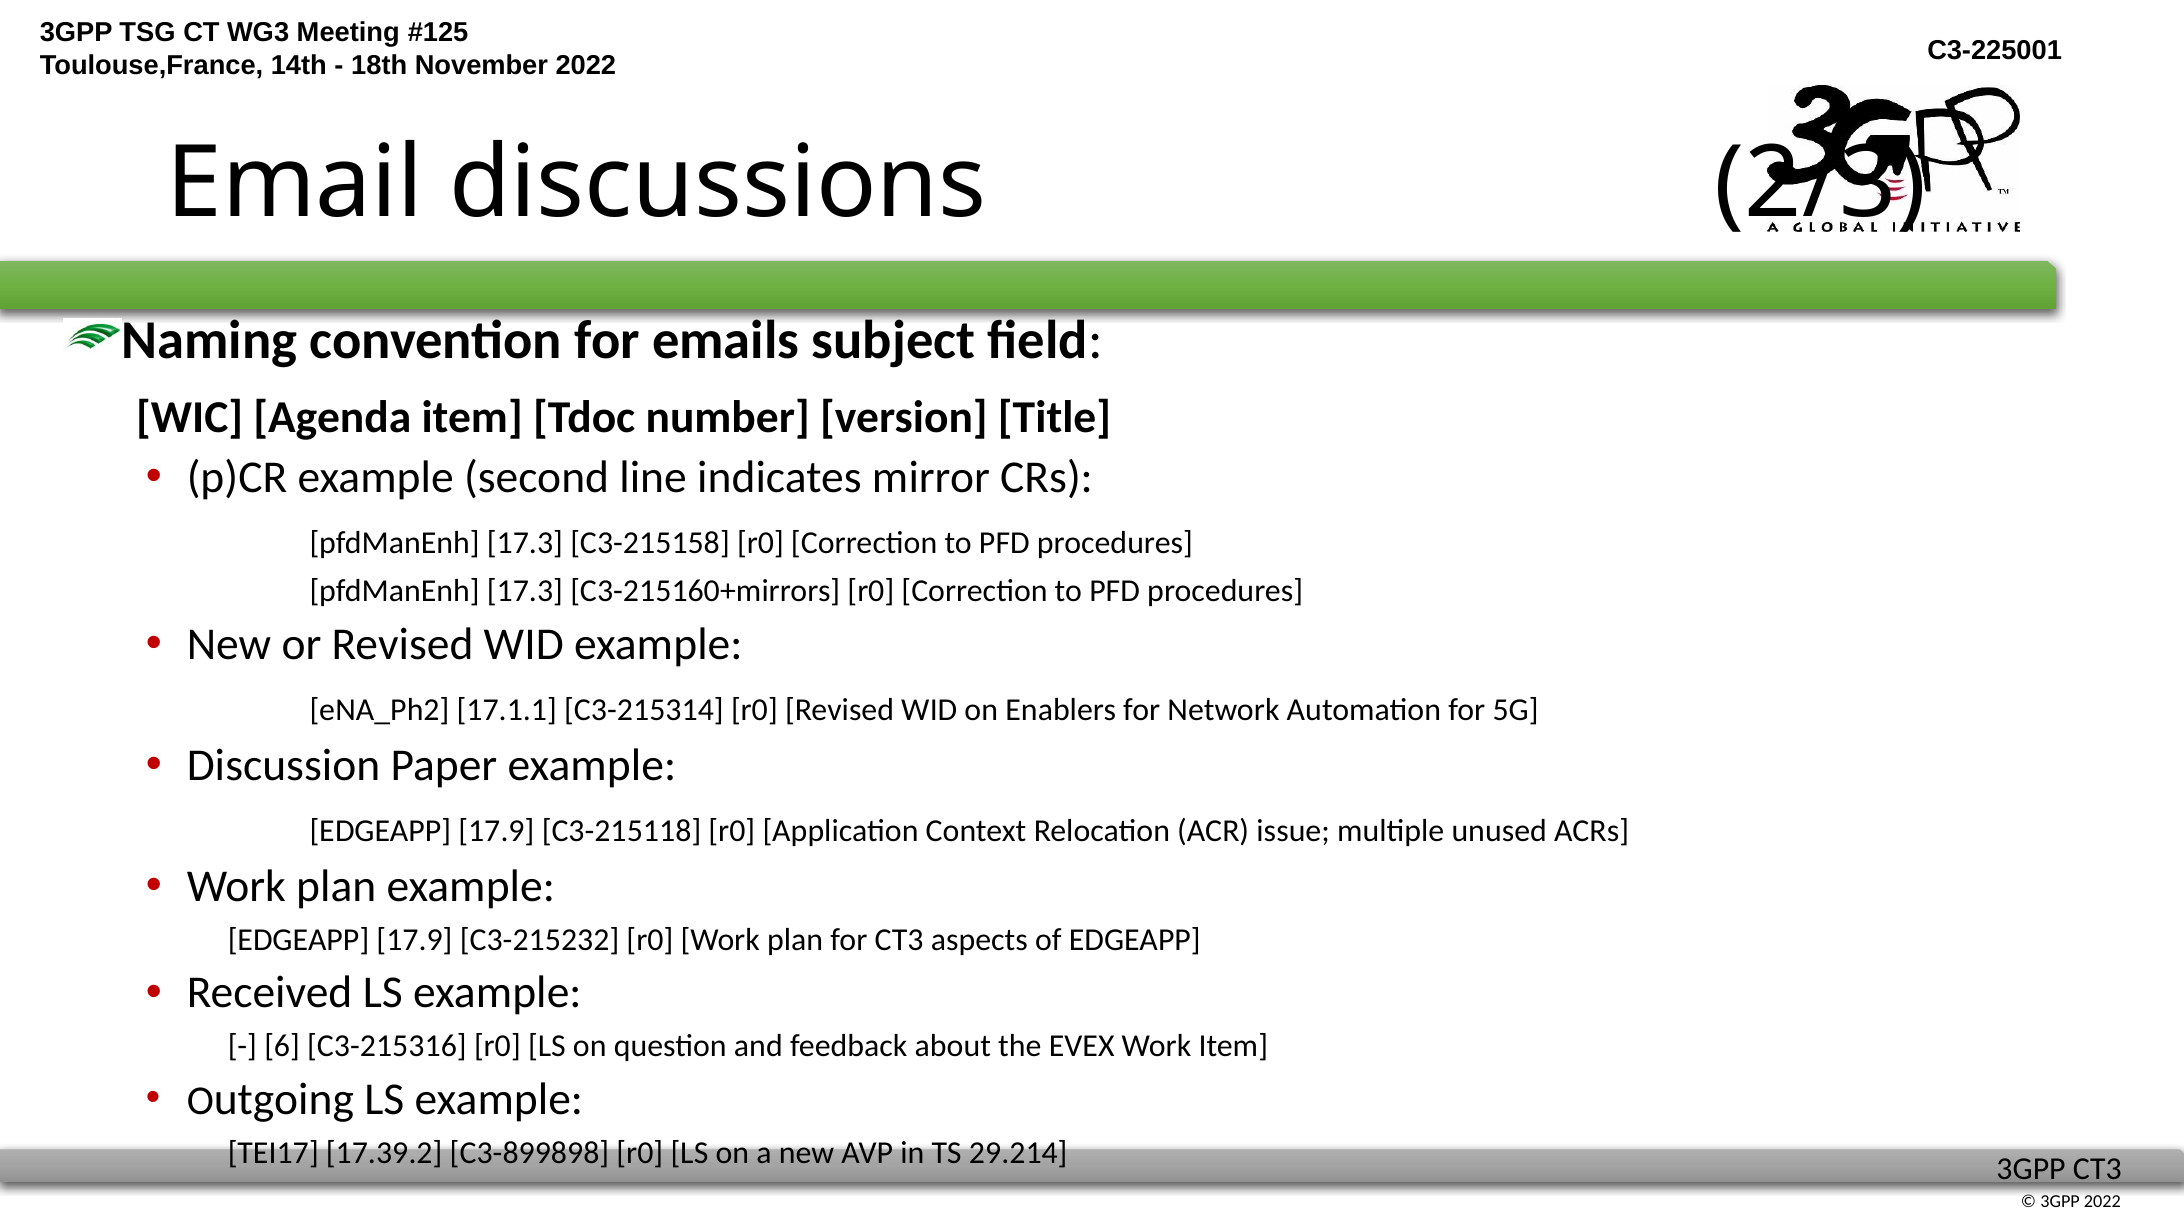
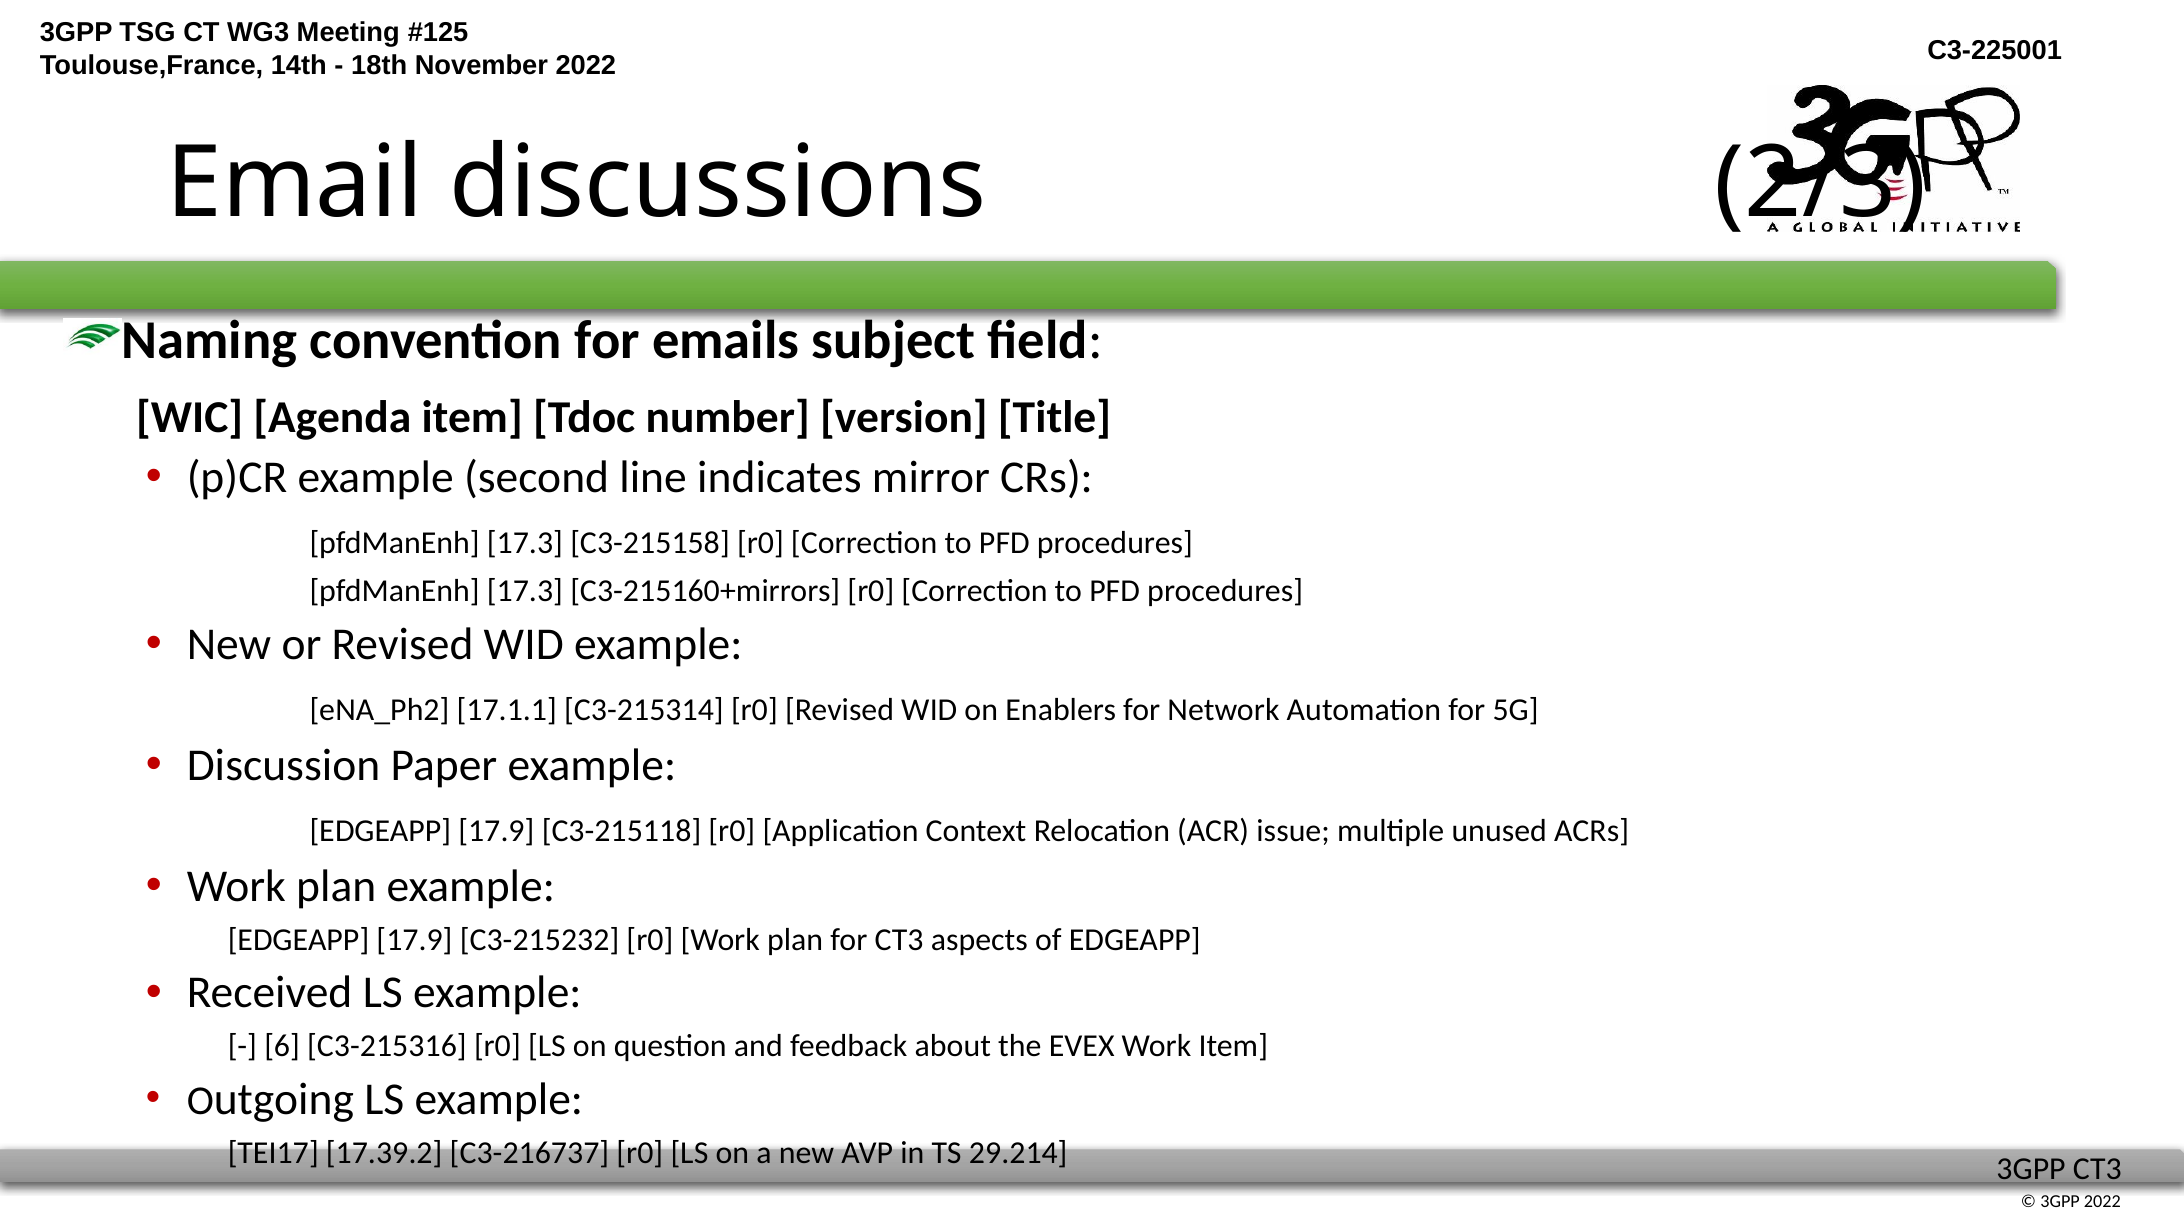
C3-899898: C3-899898 -> C3-216737
